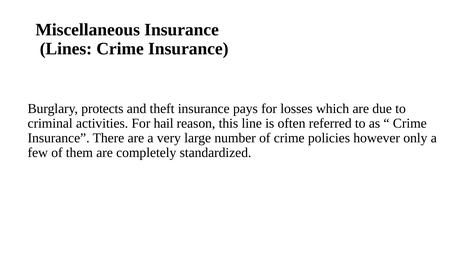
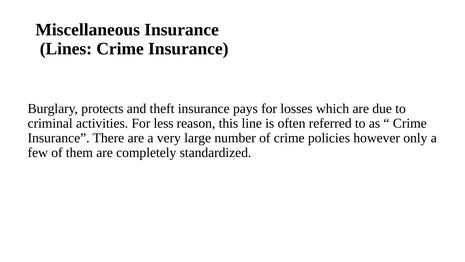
hail: hail -> less
